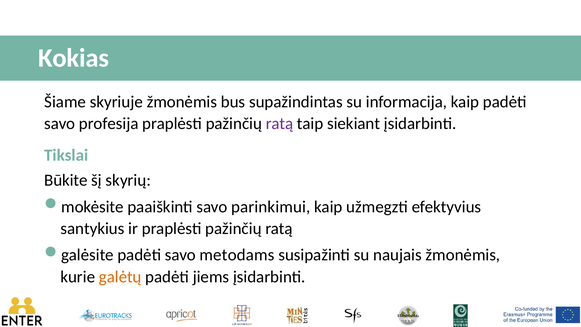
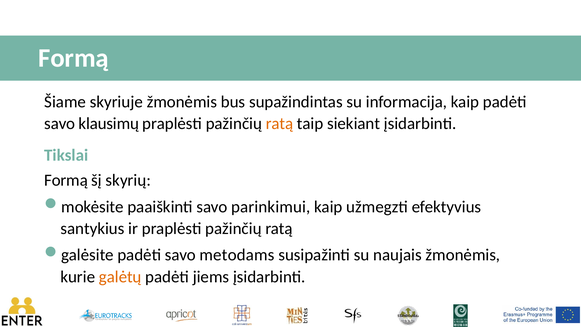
Kokias at (74, 58): Kokias -> Formą
profesija: profesija -> klausimų
ratą at (280, 124) colour: purple -> orange
Būkite at (66, 180): Būkite -> Formą
